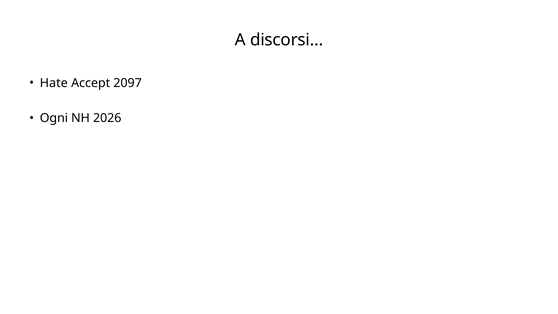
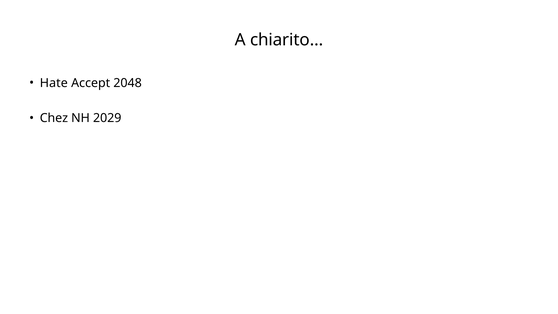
discorsi…: discorsi… -> chiarito…
2097: 2097 -> 2048
Ogni: Ogni -> Chez
2026: 2026 -> 2029
